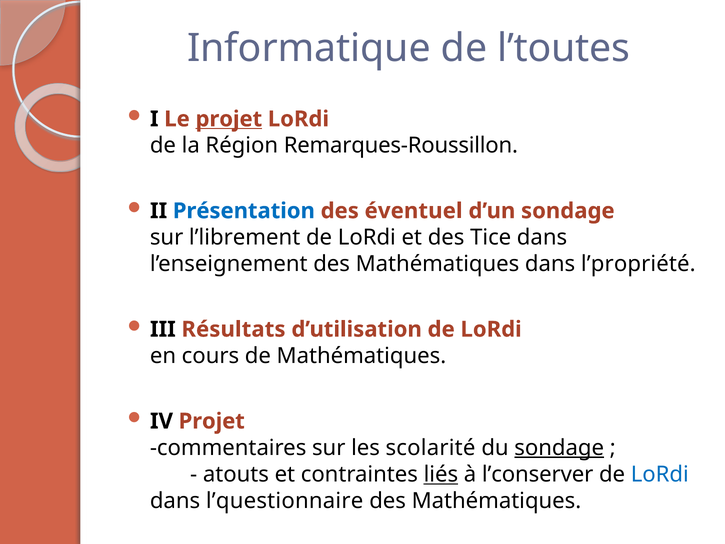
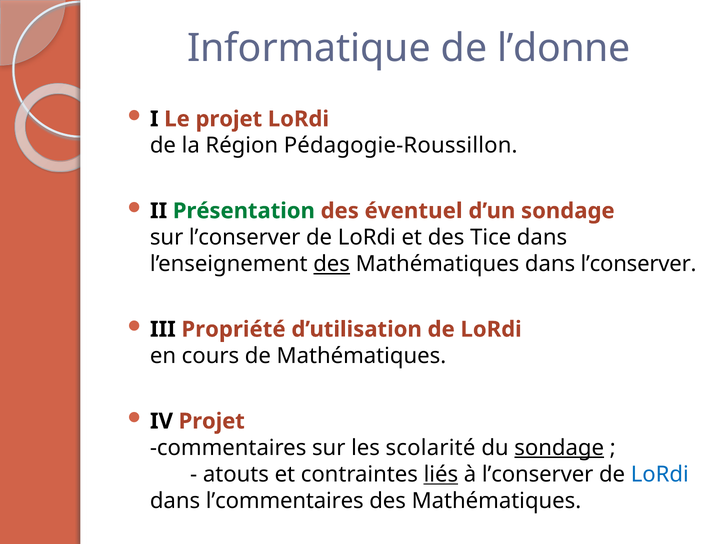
l’toutes: l’toutes -> l’donne
projet at (229, 119) underline: present -> none
Remarques-Roussillon: Remarques-Roussillon -> Pédagogie-Roussillon
Présentation colour: blue -> green
sur l’librement: l’librement -> l’conserver
des at (332, 264) underline: none -> present
dans l’propriété: l’propriété -> l’conserver
Résultats: Résultats -> Propriété
l’questionnaire: l’questionnaire -> l’commentaires
